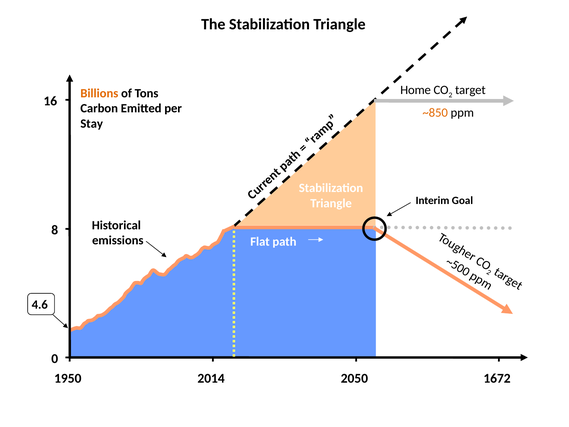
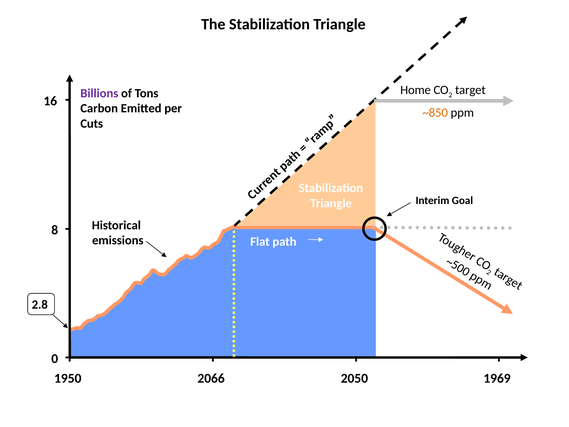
Billions colour: orange -> purple
Stay: Stay -> Cuts
4.6: 4.6 -> 2.8
2014: 2014 -> 2066
1672: 1672 -> 1969
